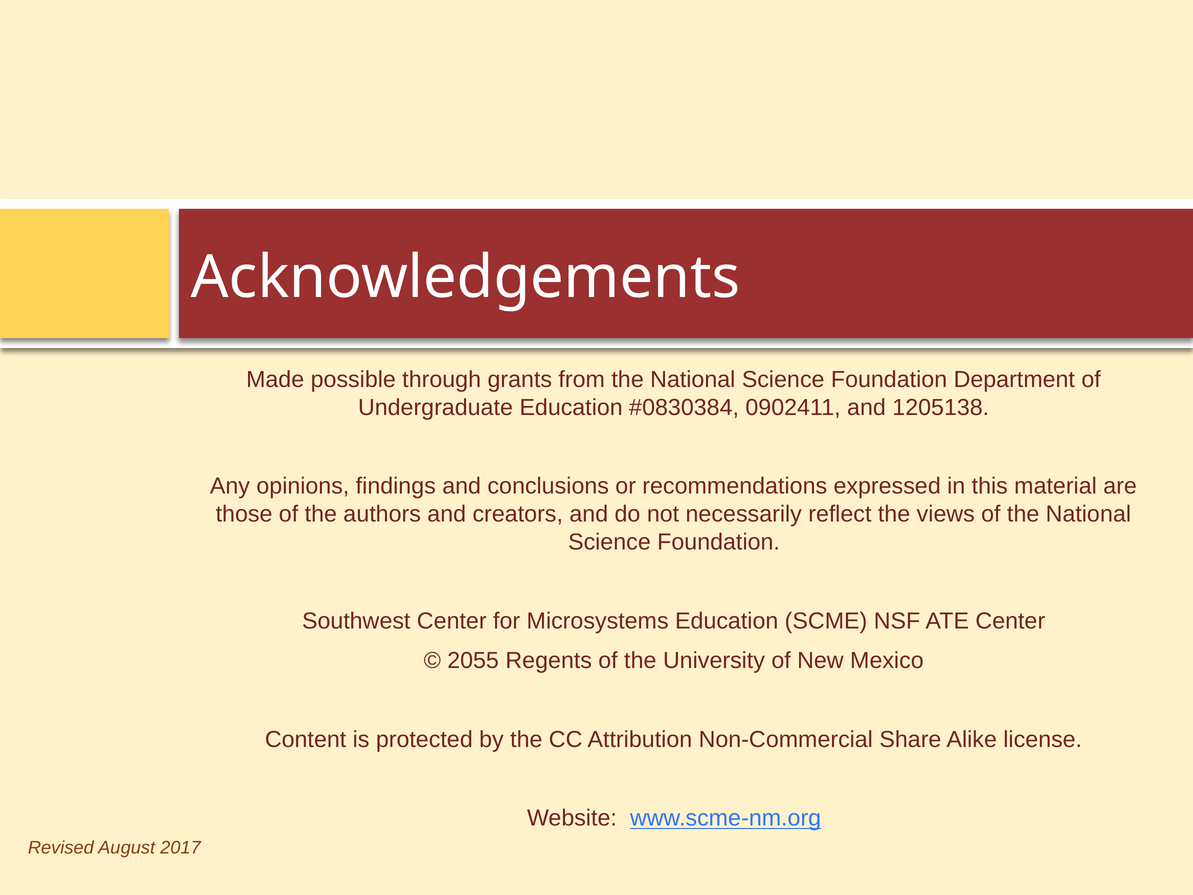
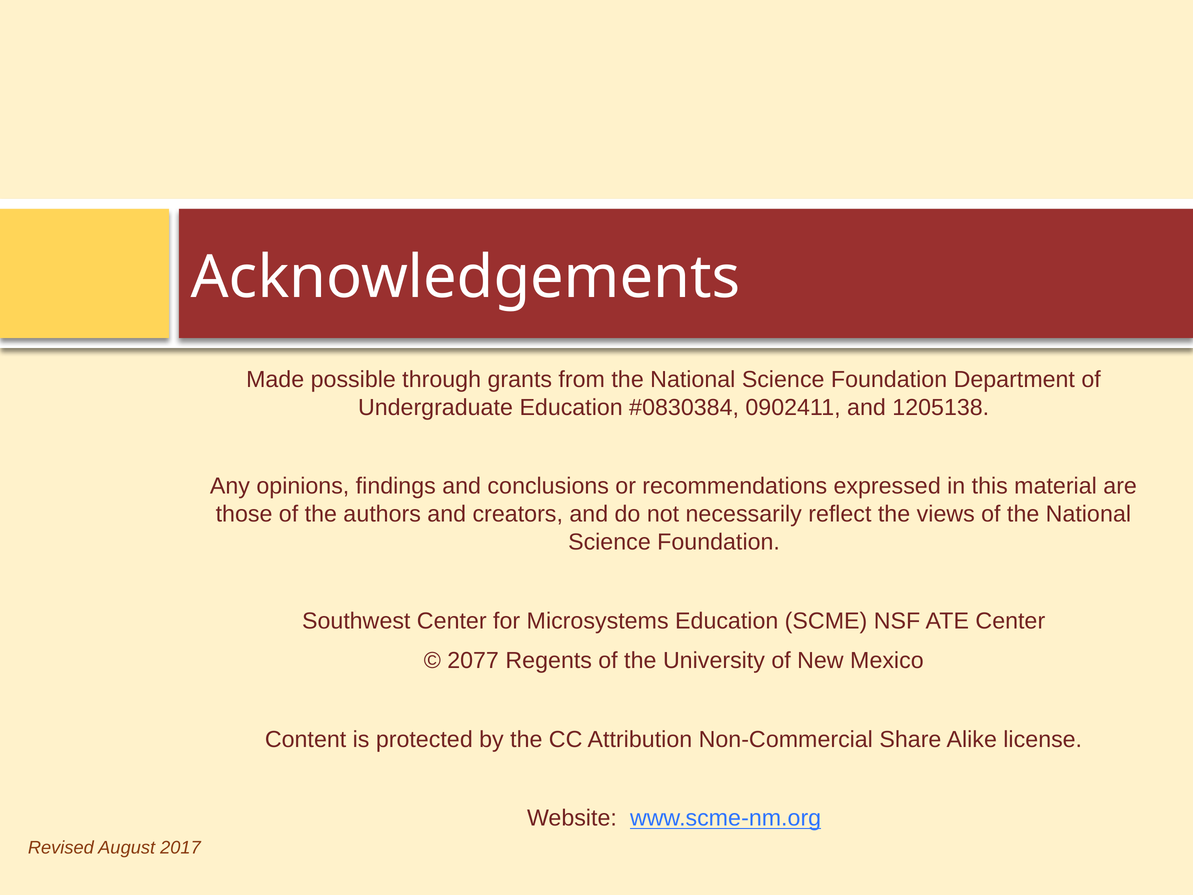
2055: 2055 -> 2077
